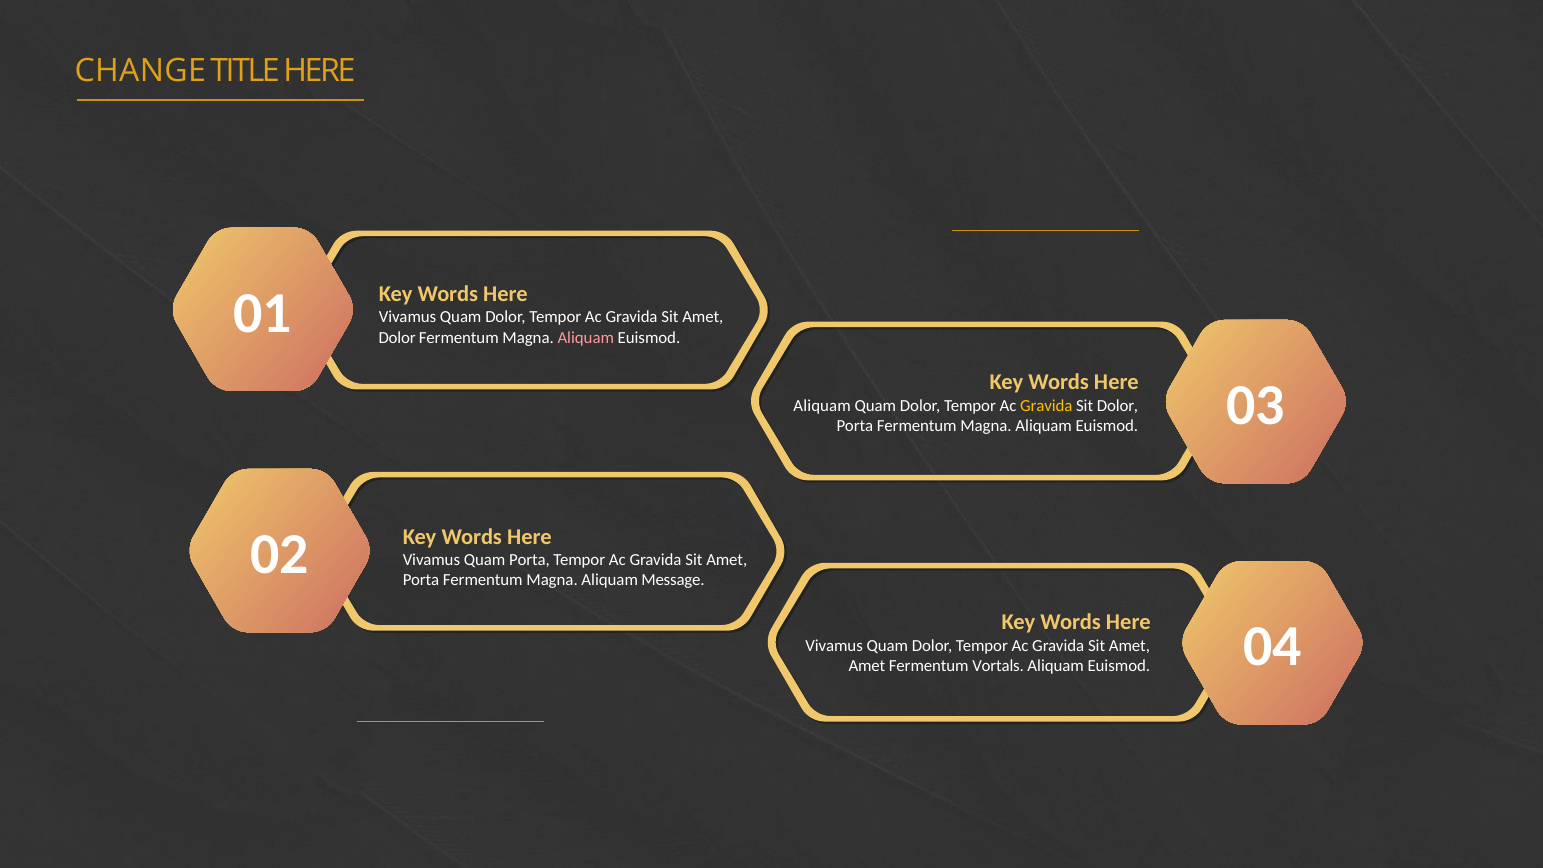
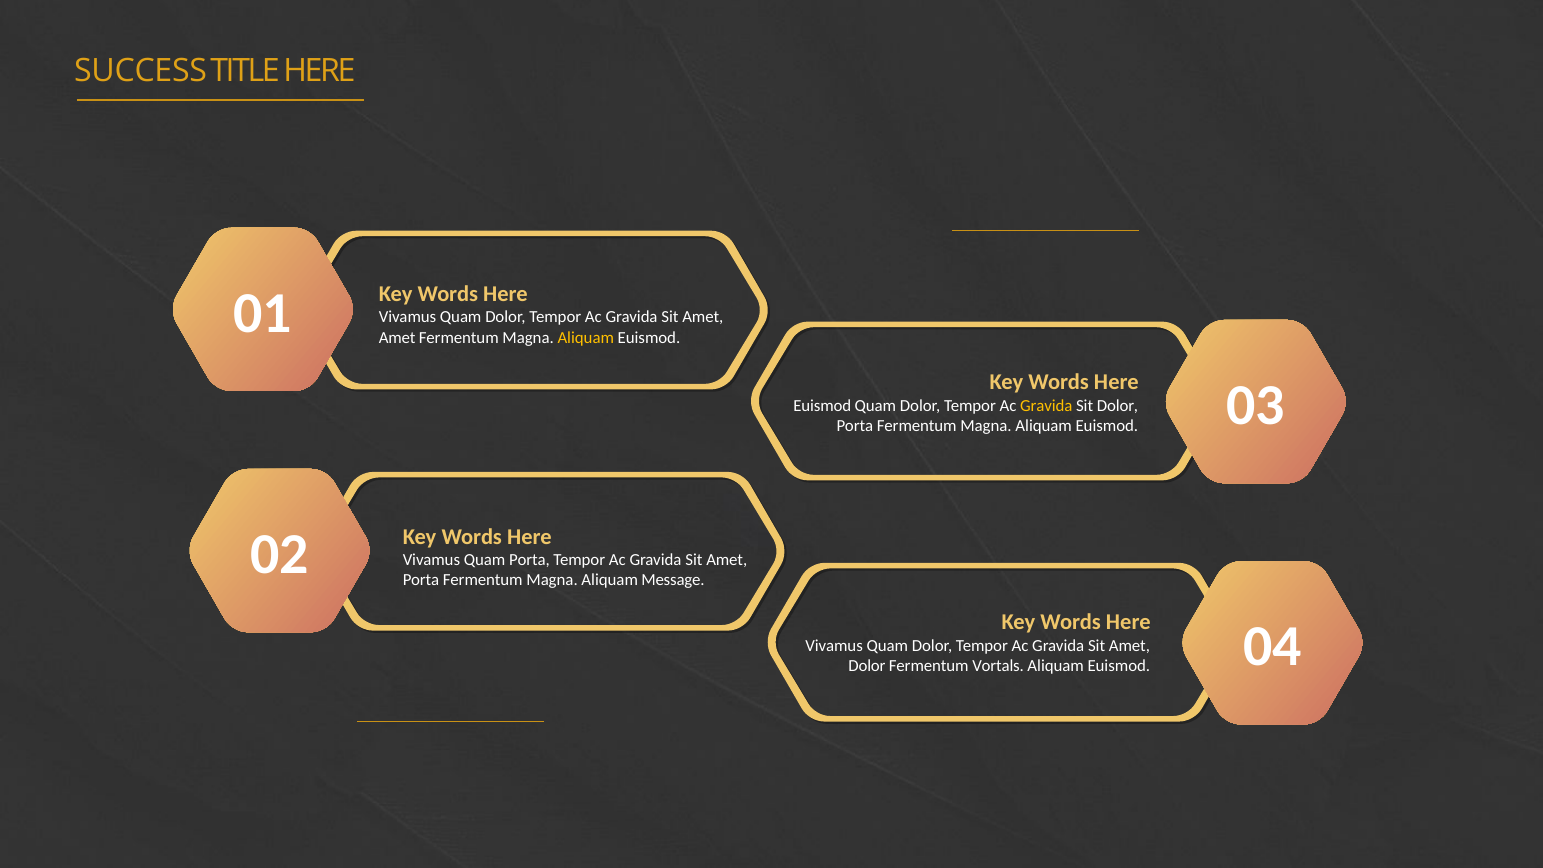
CHANGE: CHANGE -> SUCCESS
Dolor at (397, 337): Dolor -> Amet
Aliquam at (586, 337) colour: pink -> yellow
Aliquam at (822, 406): Aliquam -> Euismod
Amet at (867, 666): Amet -> Dolor
